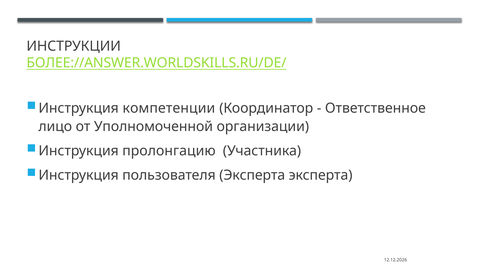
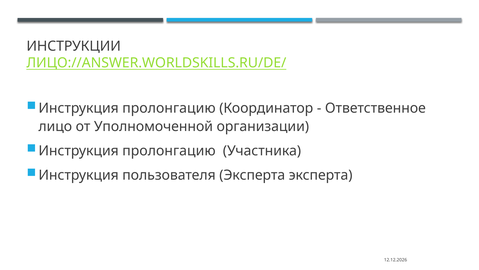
БОЛЕЕ://ANSWER.WORLDSKILLS.RU/DE/: БОЛЕЕ://ANSWER.WORLDSKILLS.RU/DE/ -> ЛИЦО://ANSWER.WORLDSKILLS.RU/DE/
компетенции at (169, 108): компетенции -> пролонгацию
